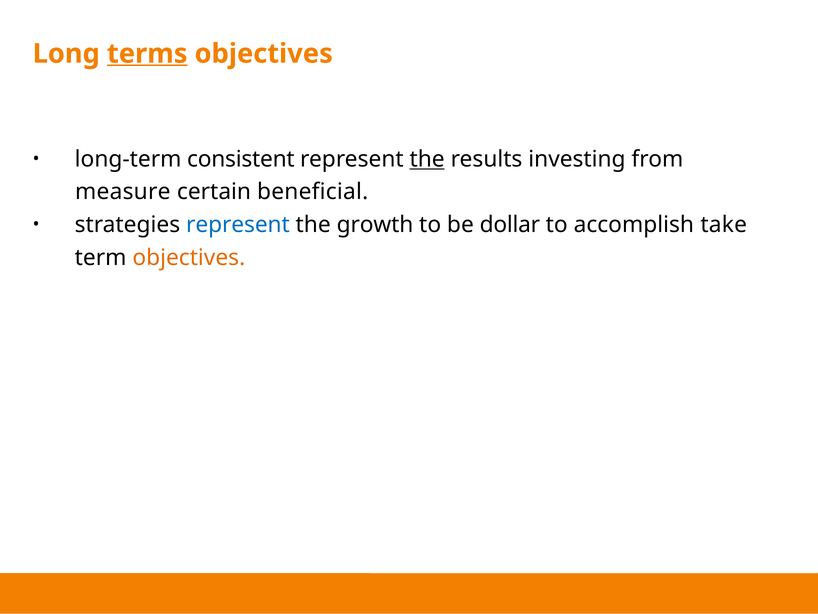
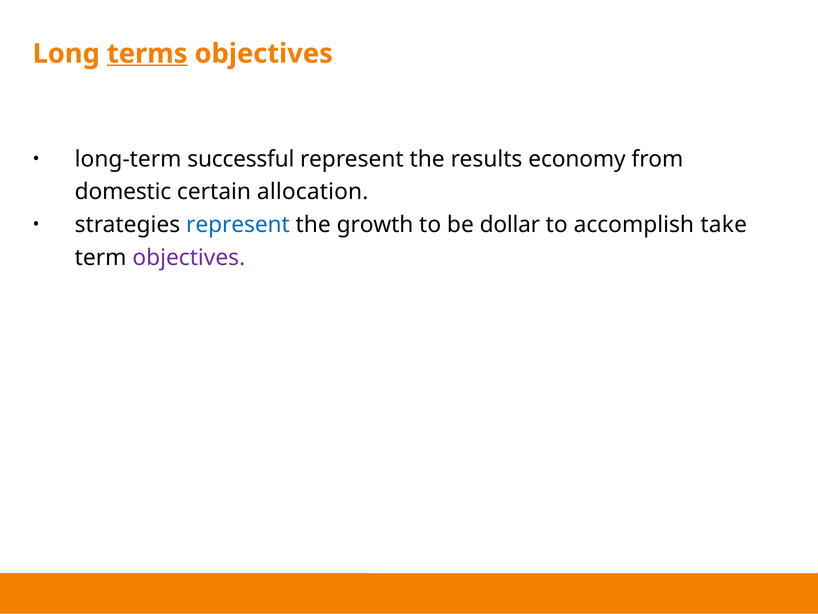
consistent: consistent -> successful
the at (427, 159) underline: present -> none
investing: investing -> economy
measure: measure -> domestic
beneficial: beneficial -> allocation
objectives at (189, 257) colour: orange -> purple
